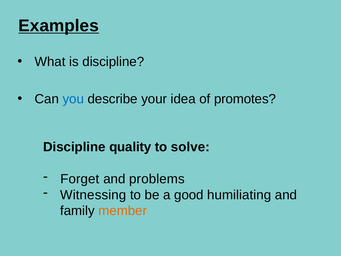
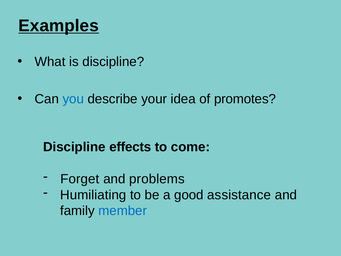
quality: quality -> effects
solve: solve -> come
Witnessing: Witnessing -> Humiliating
humiliating: humiliating -> assistance
member colour: orange -> blue
